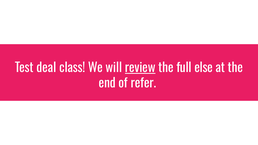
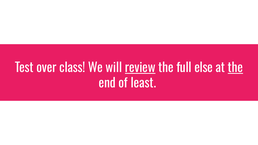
deal: deal -> over
the at (235, 68) underline: none -> present
refer: refer -> least
